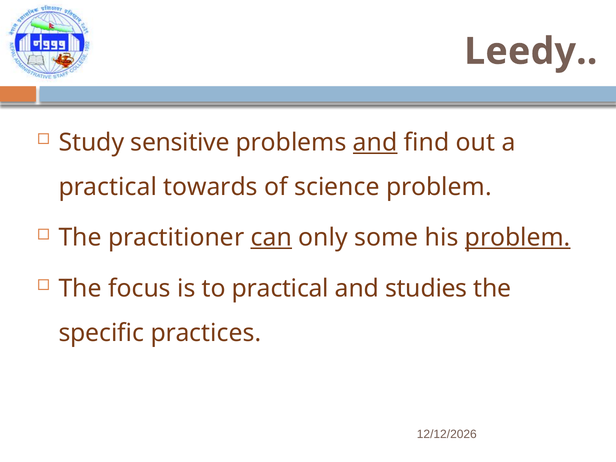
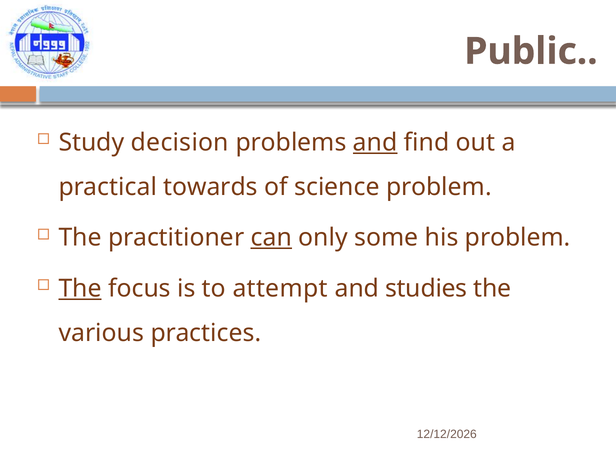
Leedy: Leedy -> Public
sensitive: sensitive -> decision
problem at (518, 238) underline: present -> none
The at (80, 288) underline: none -> present
to practical: practical -> attempt
specific: specific -> various
